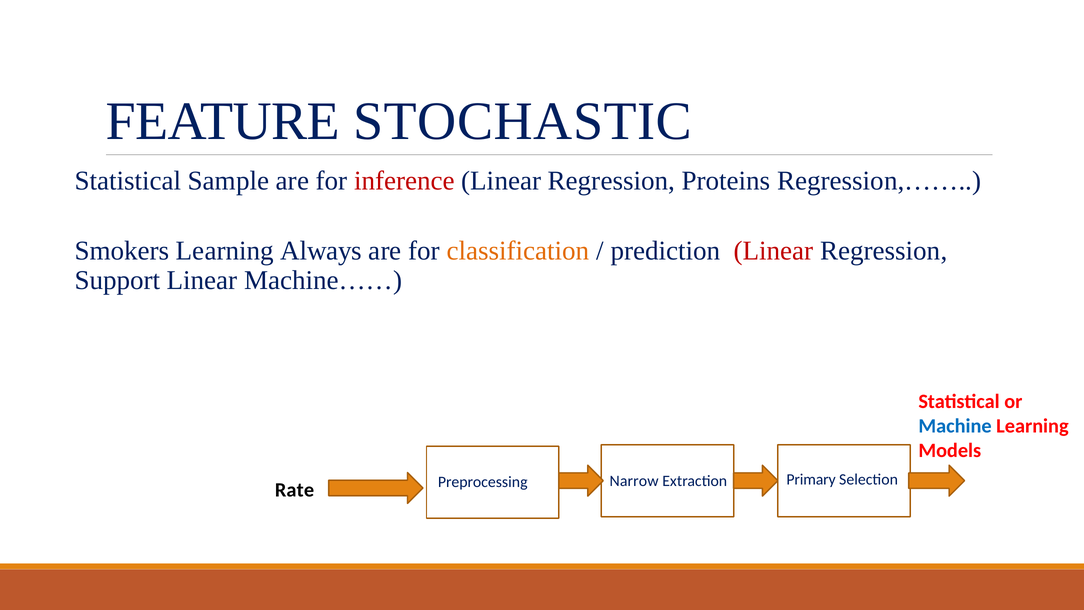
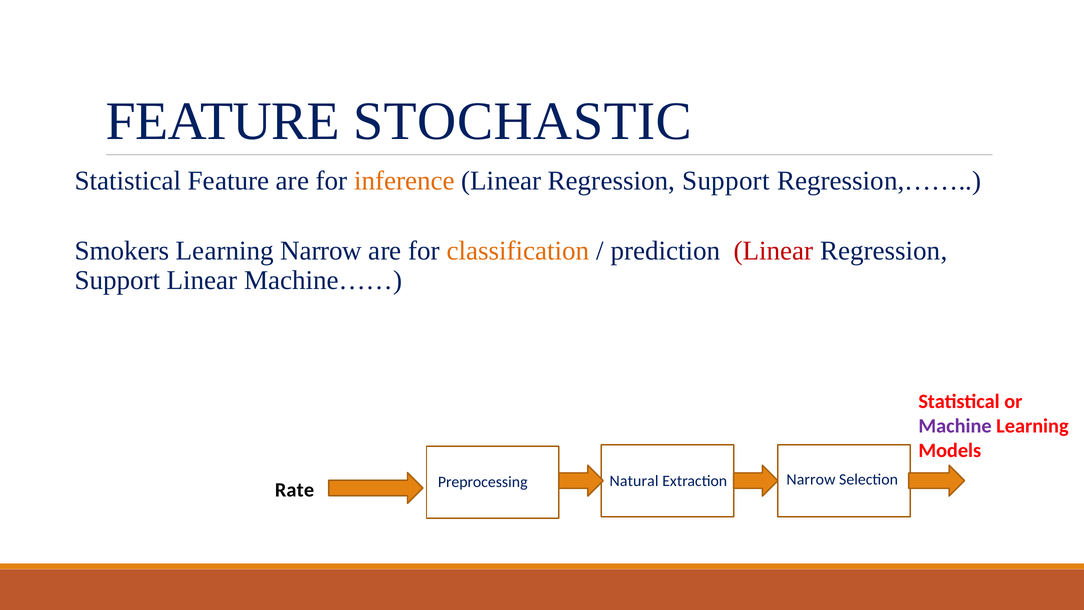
Statistical Sample: Sample -> Feature
inference colour: red -> orange
Proteins at (726, 181): Proteins -> Support
Learning Always: Always -> Narrow
Machine colour: blue -> purple
Narrow: Narrow -> Natural
Extraction Primary: Primary -> Narrow
